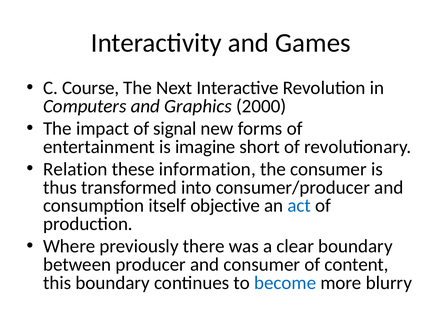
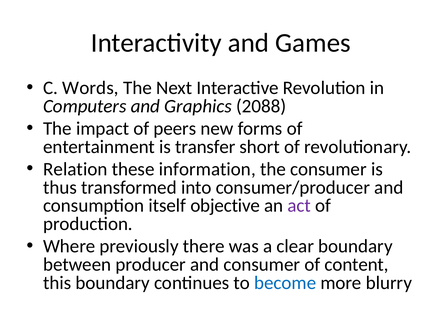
Course: Course -> Words
2000: 2000 -> 2088
signal: signal -> peers
imagine: imagine -> transfer
act colour: blue -> purple
